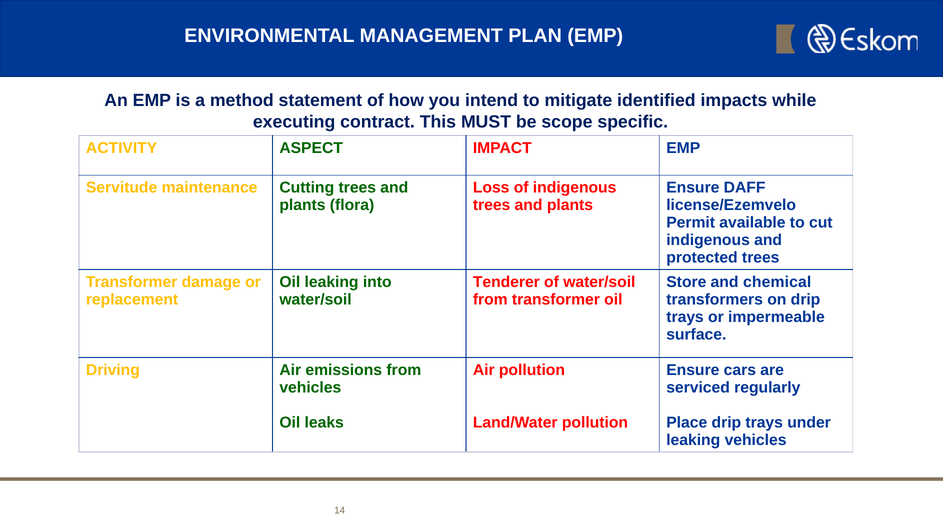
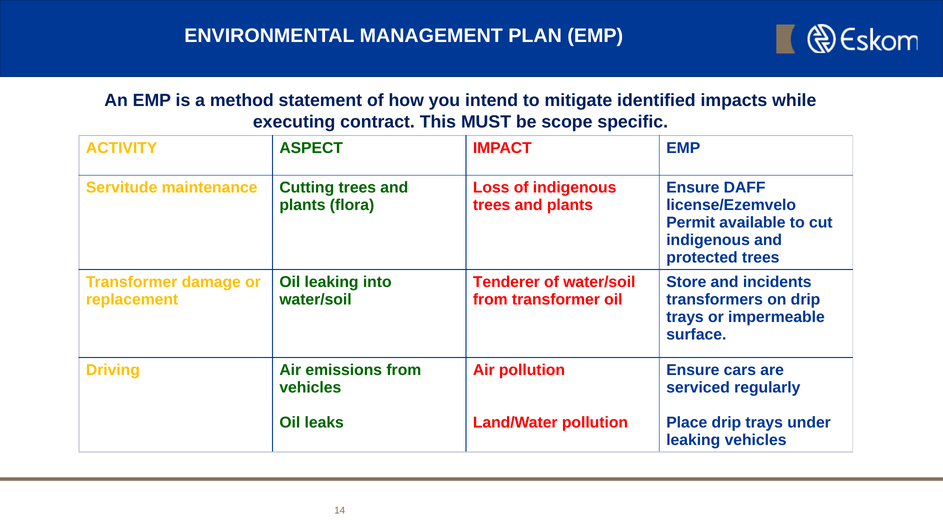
chemical: chemical -> incidents
